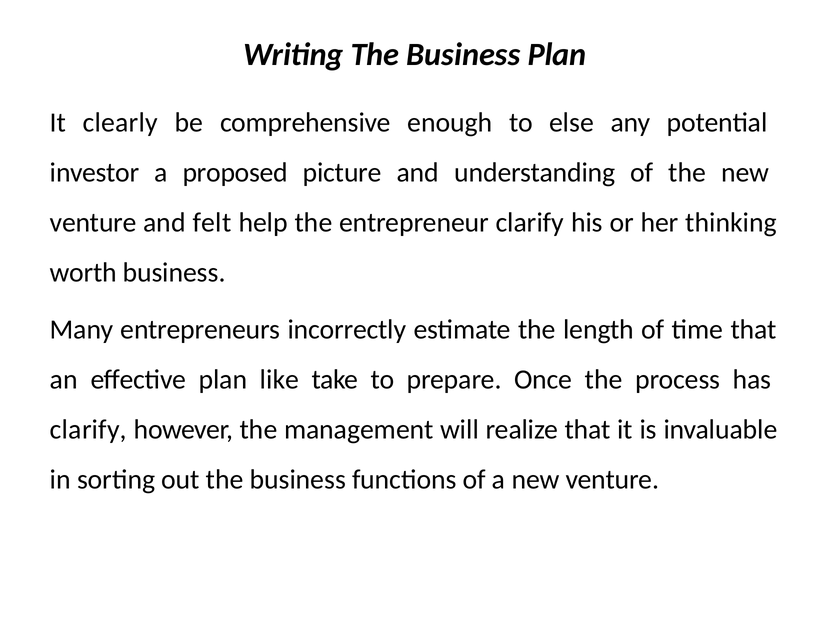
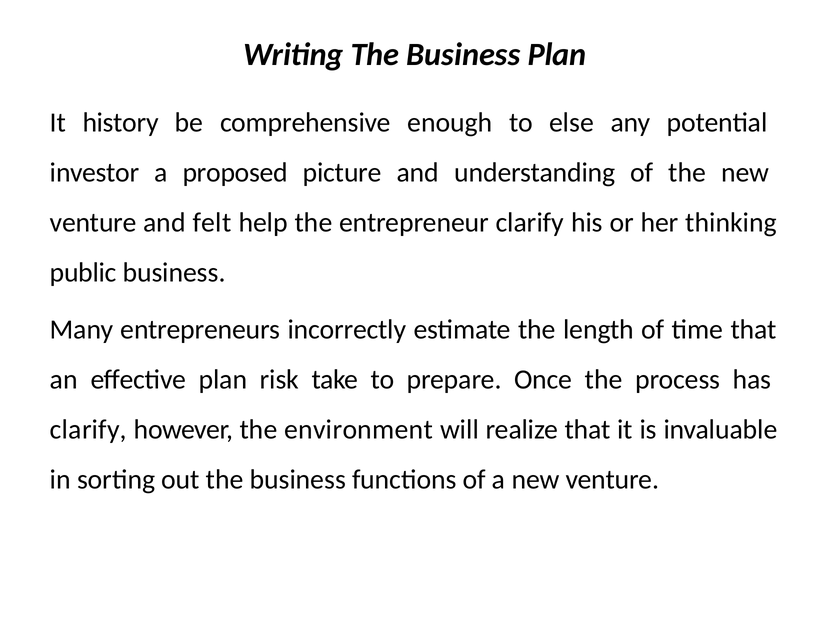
clearly: clearly -> history
worth: worth -> public
like: like -> risk
management: management -> environment
